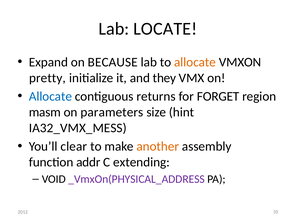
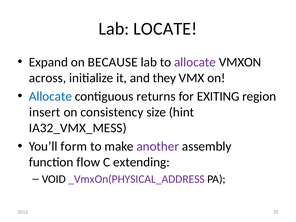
allocate at (195, 62) colour: orange -> purple
pretty: pretty -> across
FORGET: FORGET -> EXITING
masm: masm -> insert
parameters: parameters -> consistency
clear: clear -> form
another colour: orange -> purple
addr: addr -> flow
